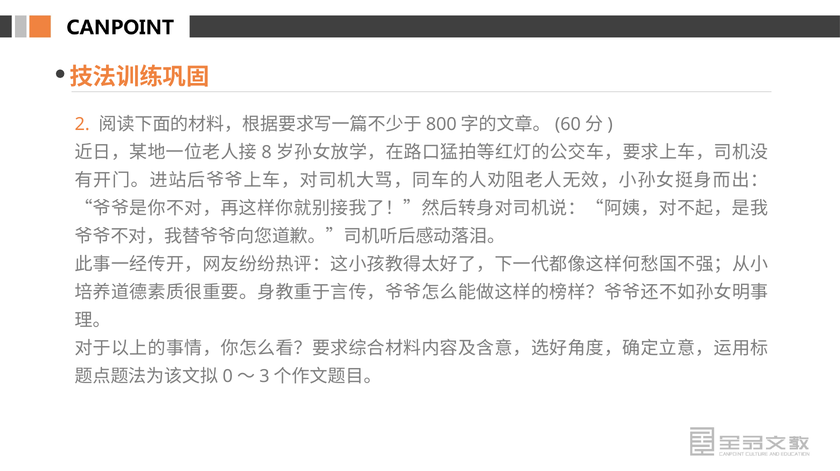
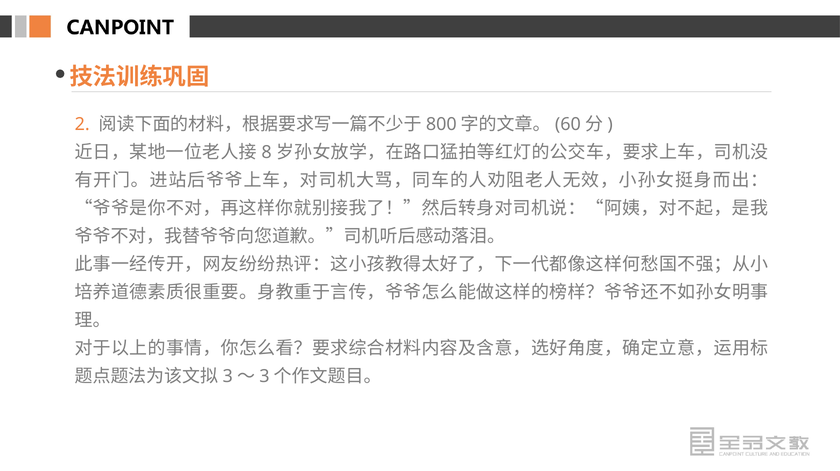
0 at (228, 376): 0 -> 3
